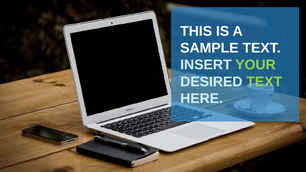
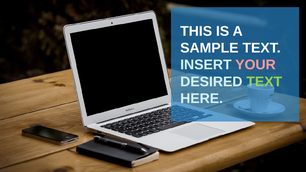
YOUR colour: light green -> pink
